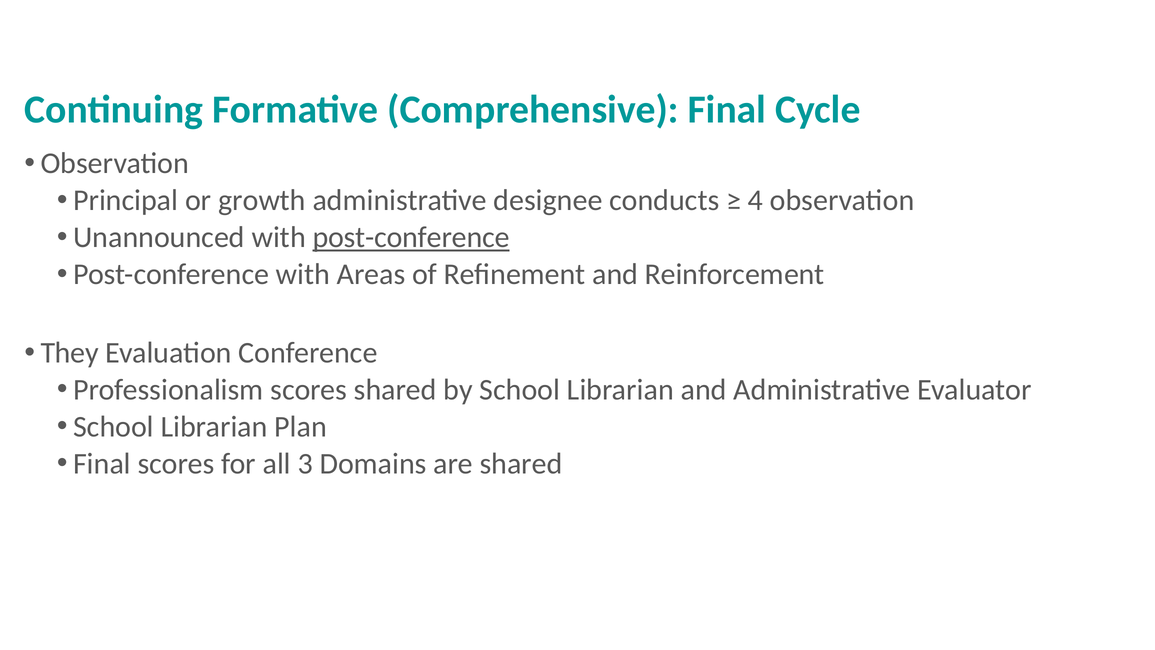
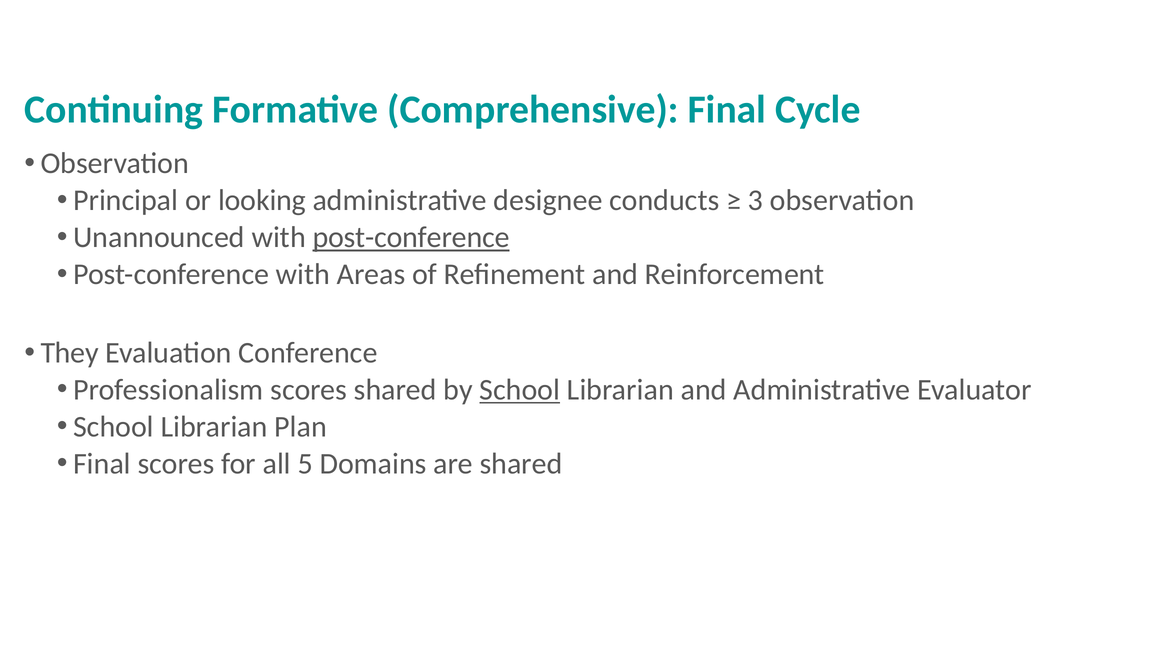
growth: growth -> looking
4: 4 -> 3
School at (520, 390) underline: none -> present
3: 3 -> 5
